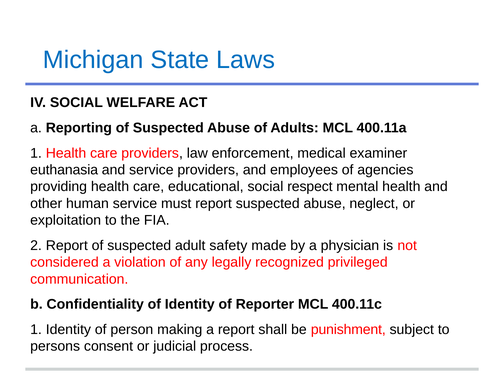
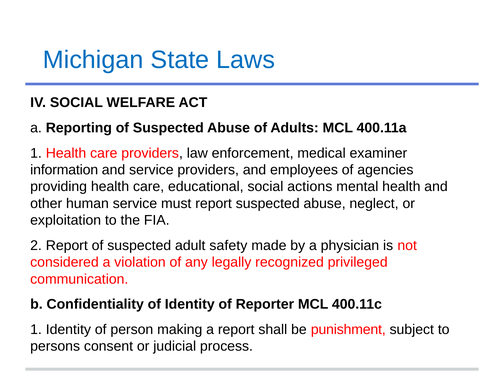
euthanasia: euthanasia -> information
respect: respect -> actions
